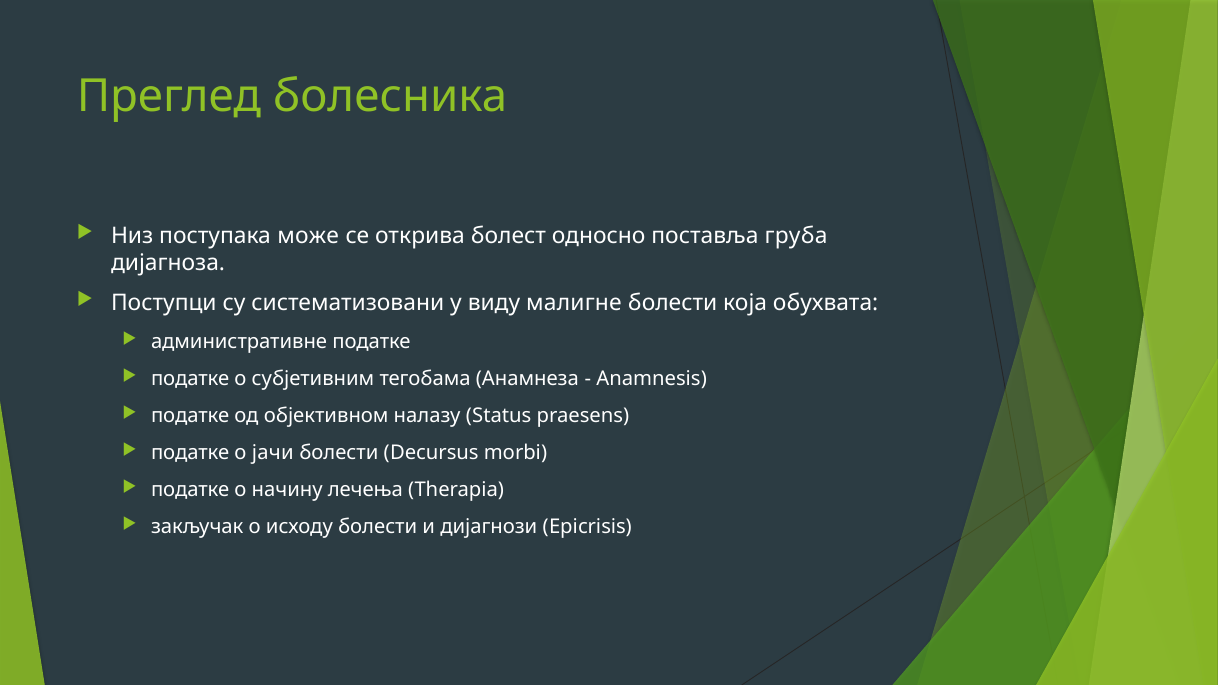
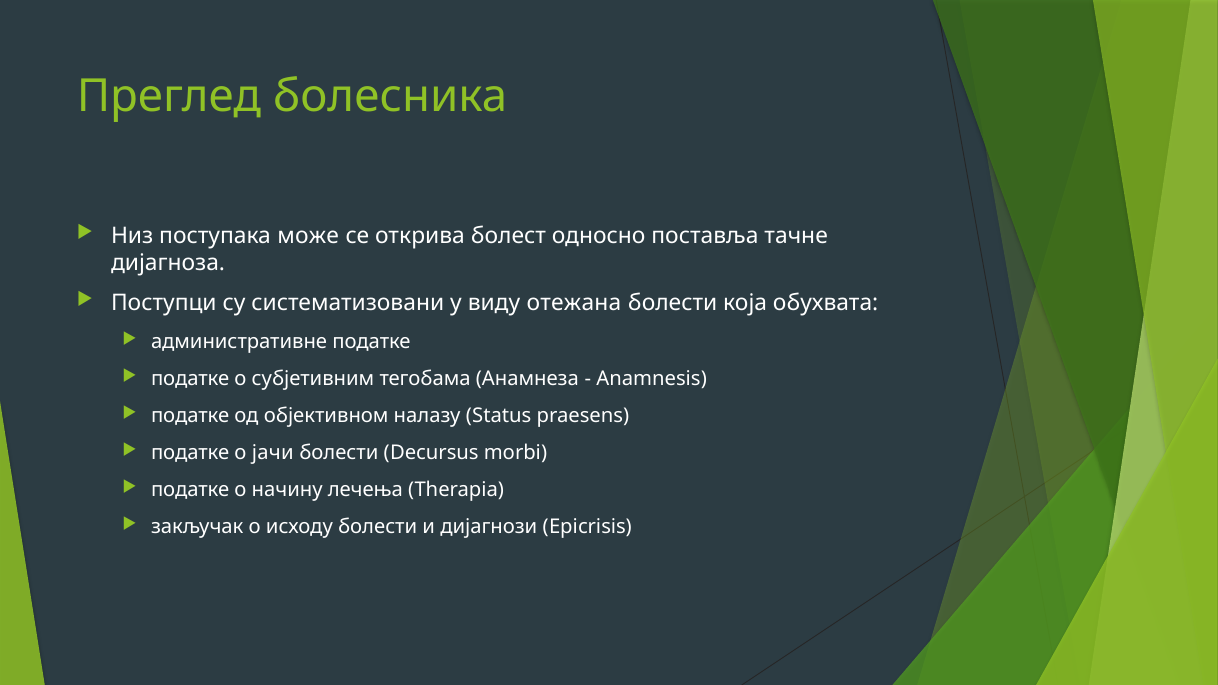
груба: груба -> тачне
малигне: малигне -> отежана
